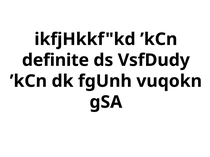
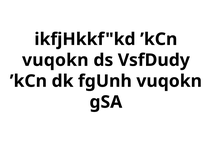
definite at (55, 60): definite -> vuqokn
